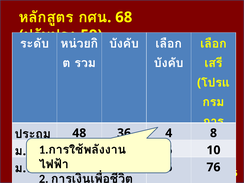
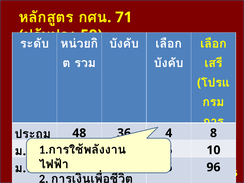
68: 68 -> 71
76 at (213, 167): 76 -> 96
